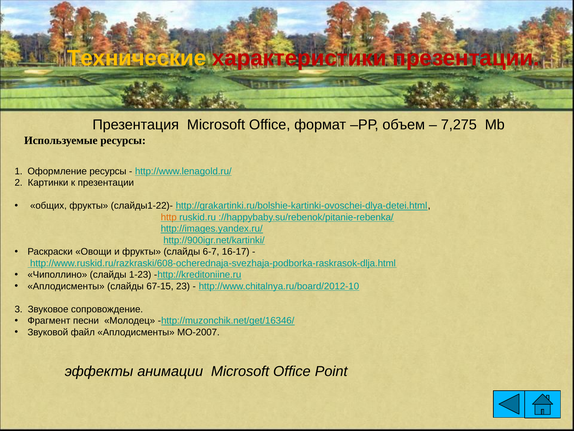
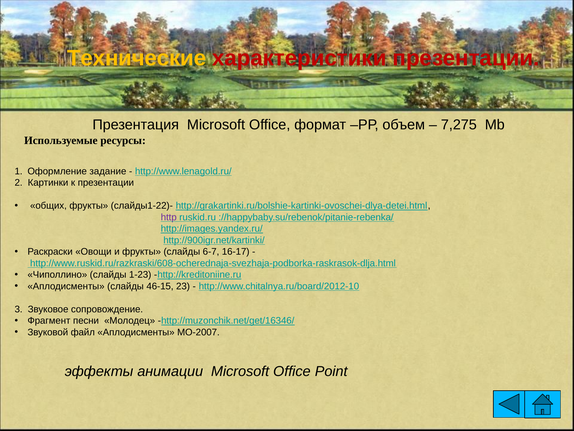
Оформление ресурсы: ресурсы -> задание
http colour: orange -> purple
67-15: 67-15 -> 46-15
